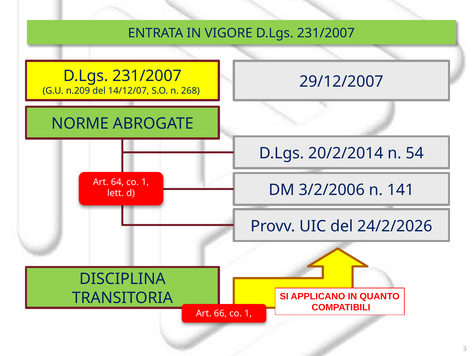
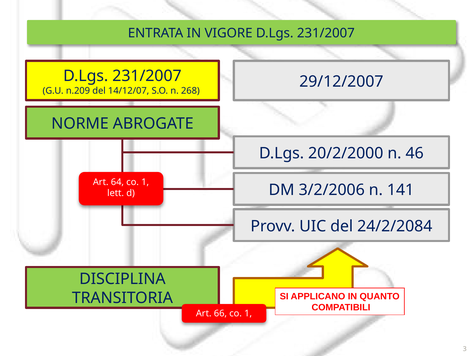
20/2/2014: 20/2/2014 -> 20/2/2000
54: 54 -> 46
24/2/2026: 24/2/2026 -> 24/2/2084
